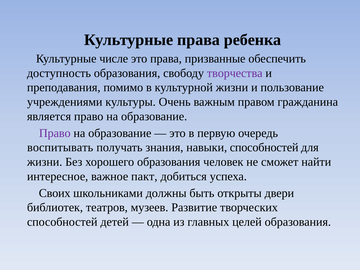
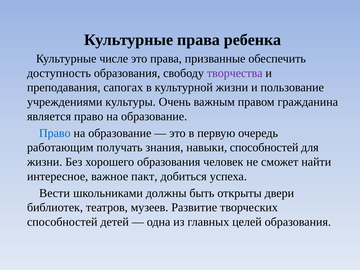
помимо: помимо -> сапогах
Право at (55, 133) colour: purple -> blue
воспитывать: воспитывать -> работающим
Своих: Своих -> Вести
